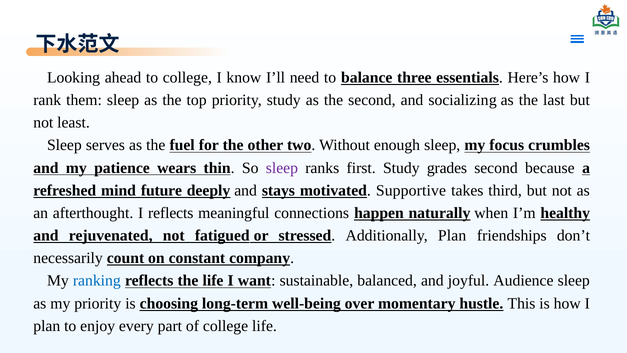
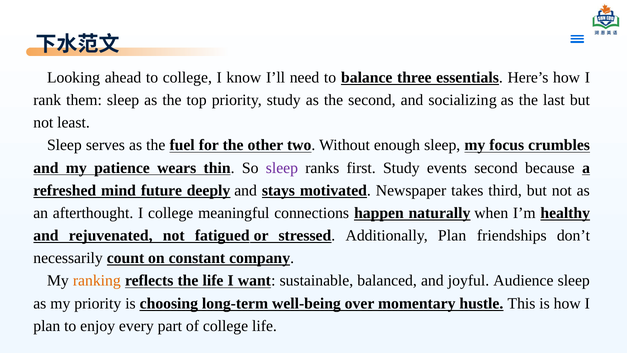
grades: grades -> events
Supportive: Supportive -> Newspaper
I reflects: reflects -> college
ranking colour: blue -> orange
